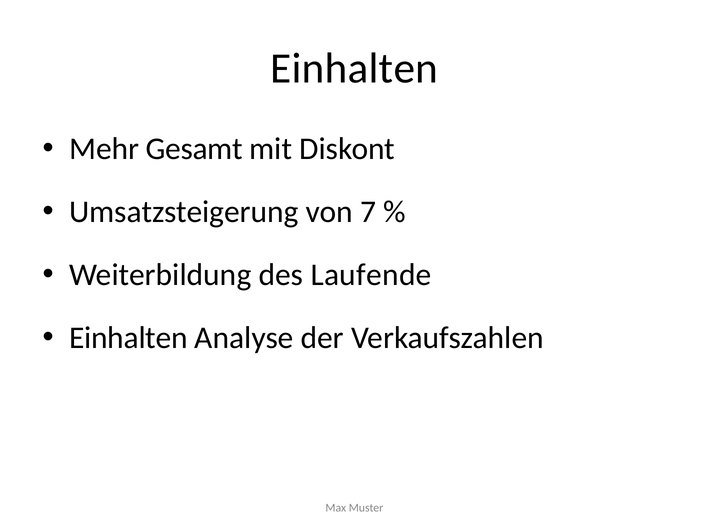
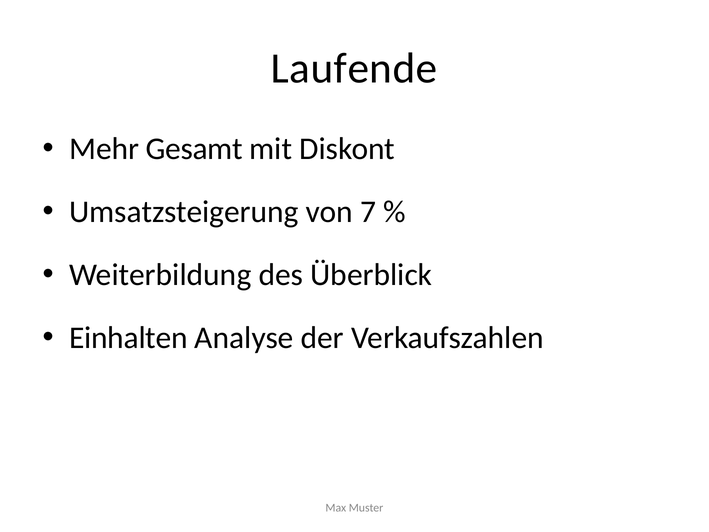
Einhalten at (354, 69): Einhalten -> Laufende
Laufende: Laufende -> Überblick
